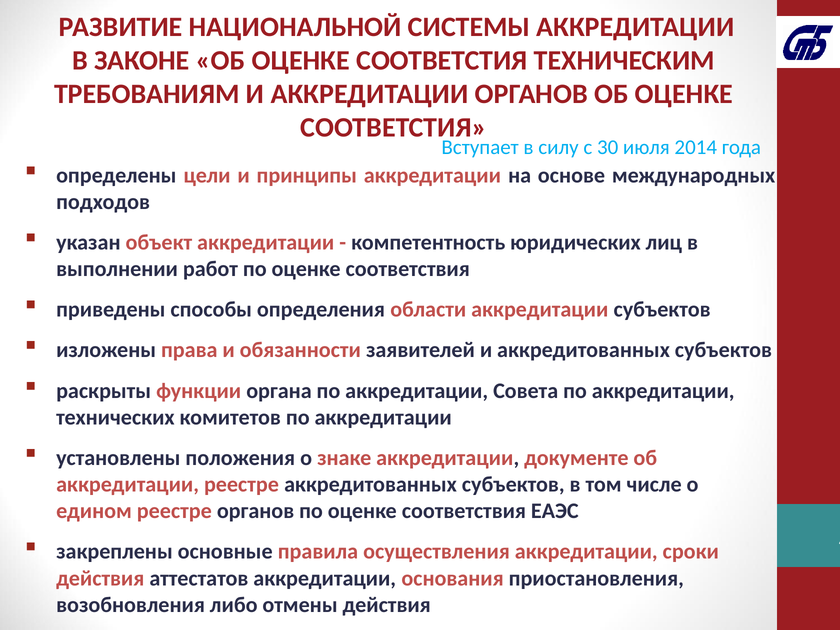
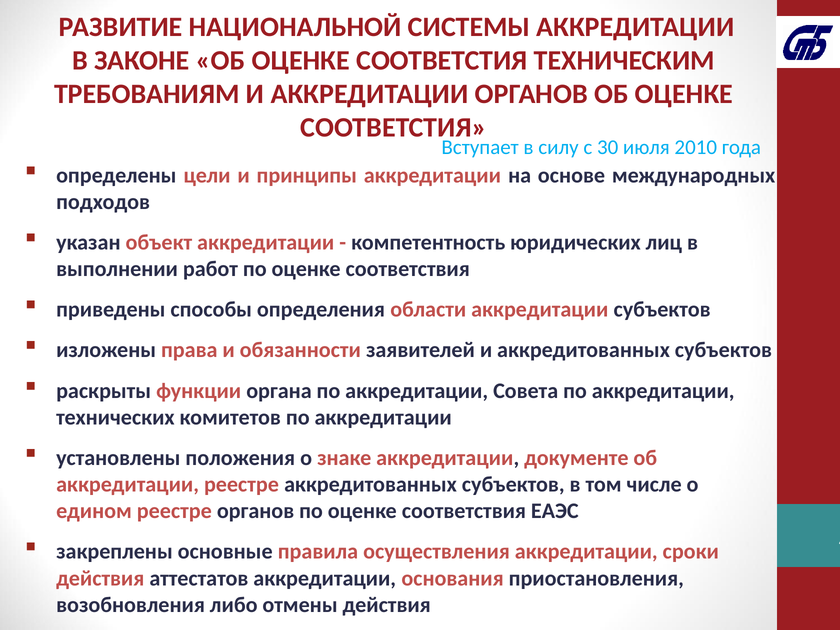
2014: 2014 -> 2010
